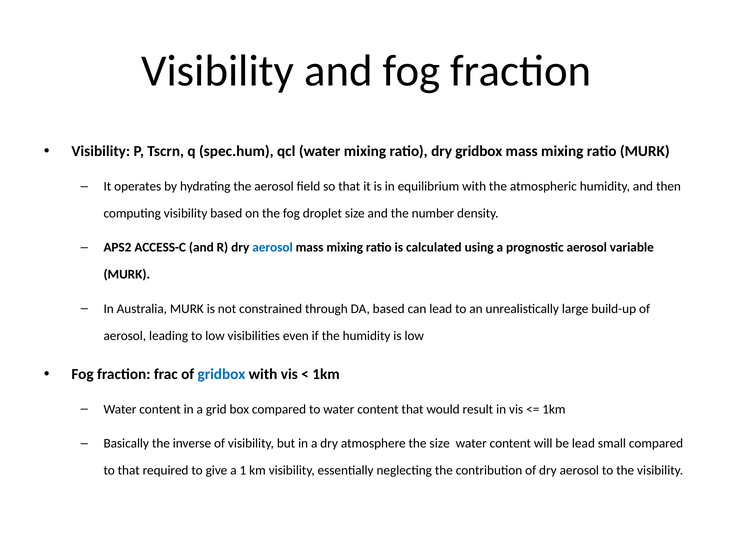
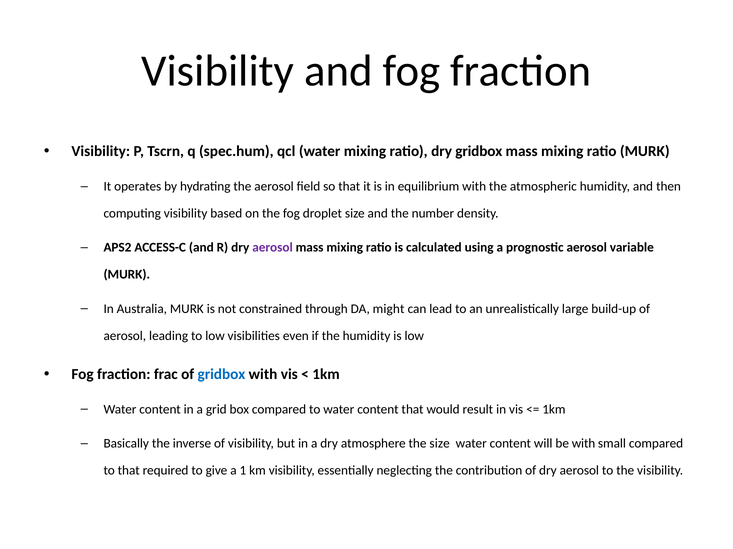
aerosol at (273, 248) colour: blue -> purple
DA based: based -> might
be lead: lead -> with
